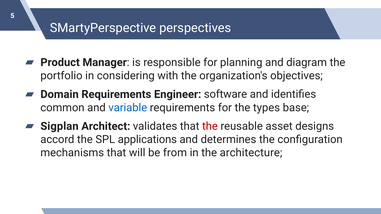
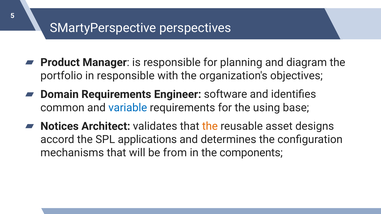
in considering: considering -> responsible
types: types -> using
Sigplan: Sigplan -> Notices
the at (210, 126) colour: red -> orange
architecture: architecture -> components
